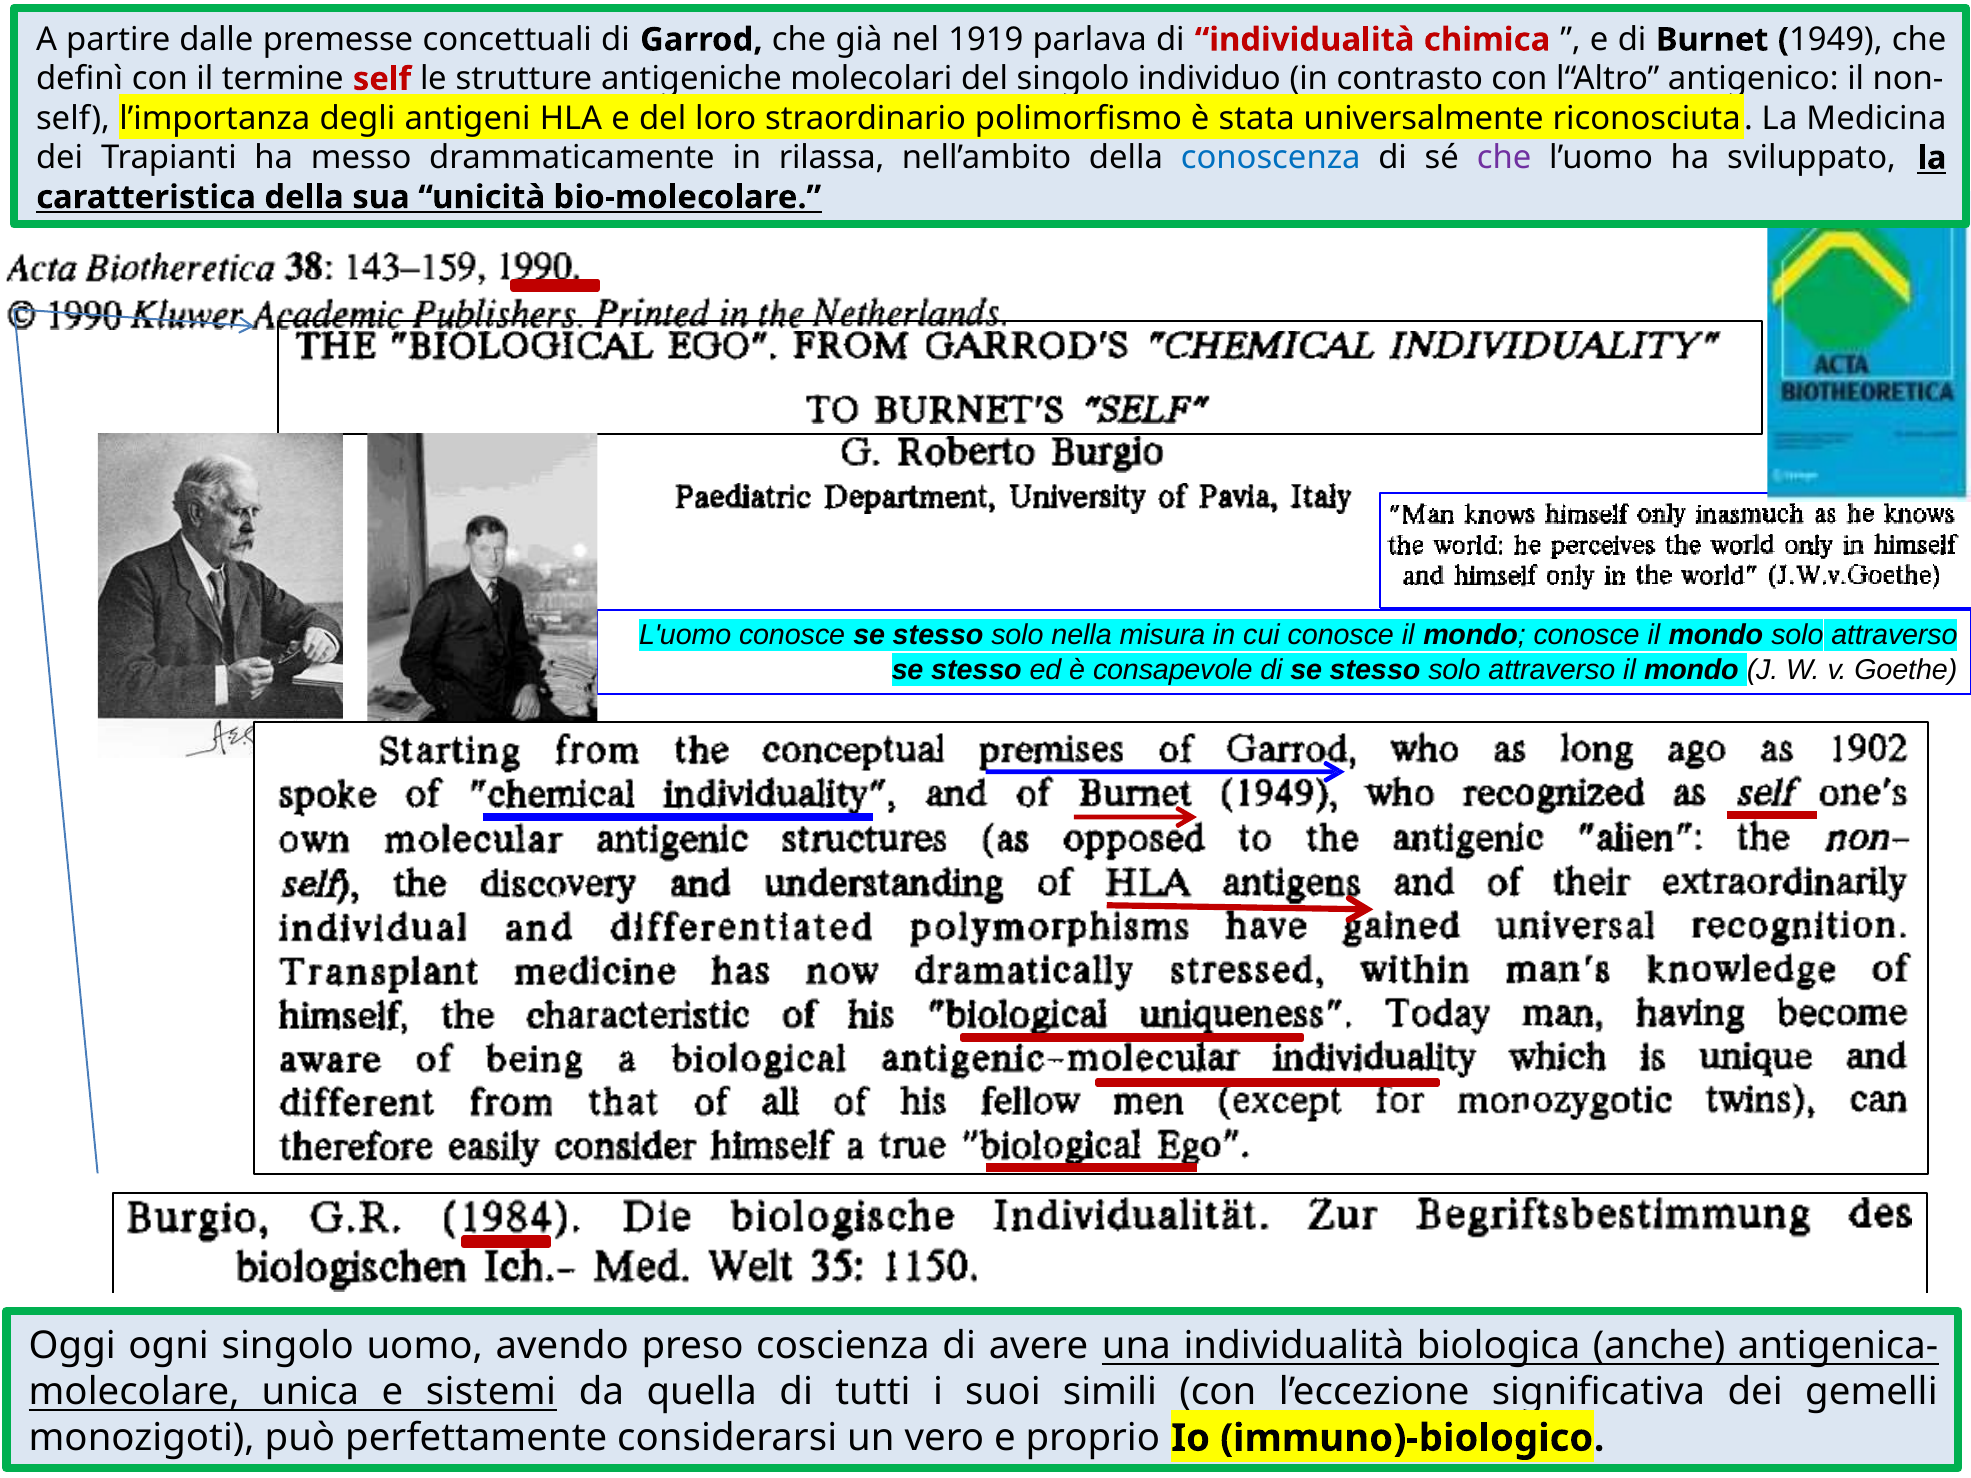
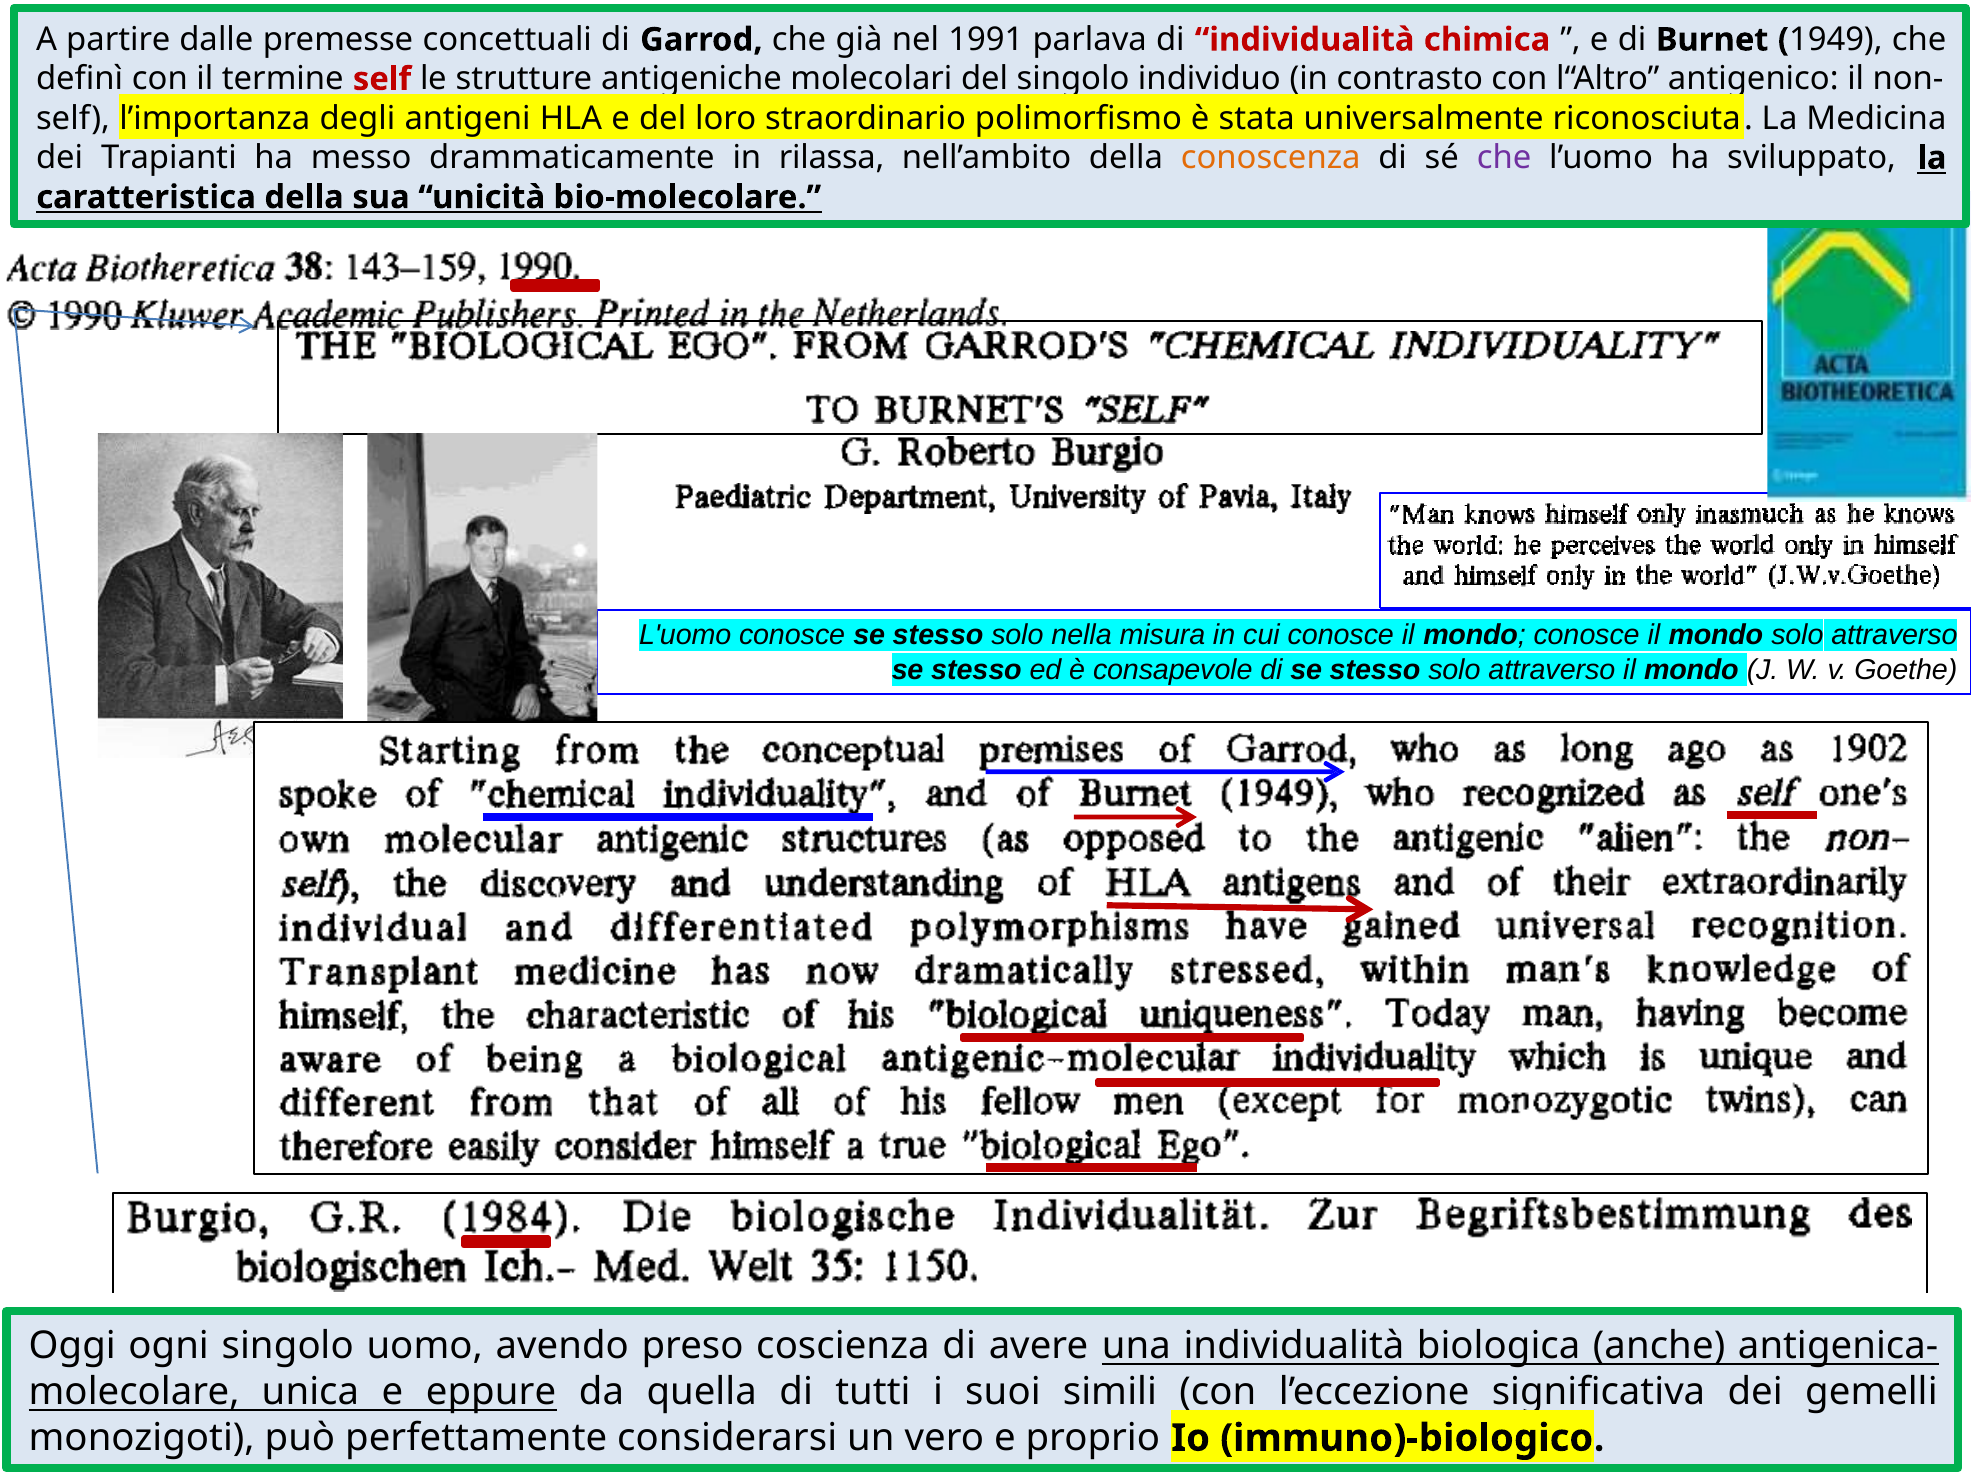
1919: 1919 -> 1991
conoscenza colour: blue -> orange
sistemi: sistemi -> eppure
